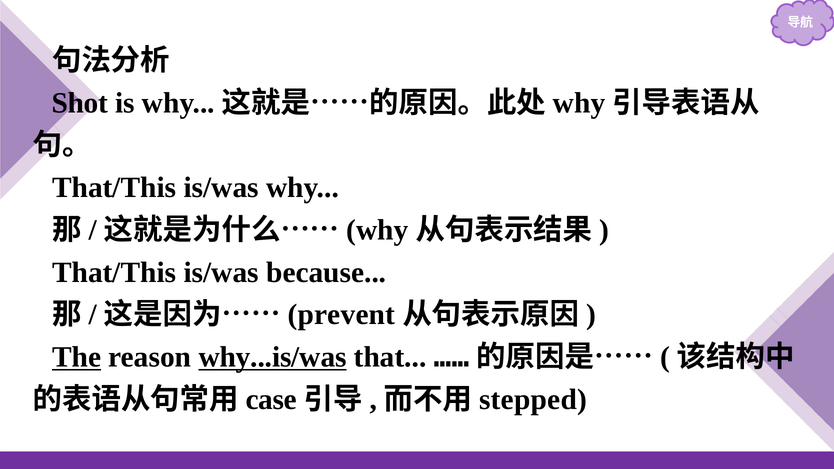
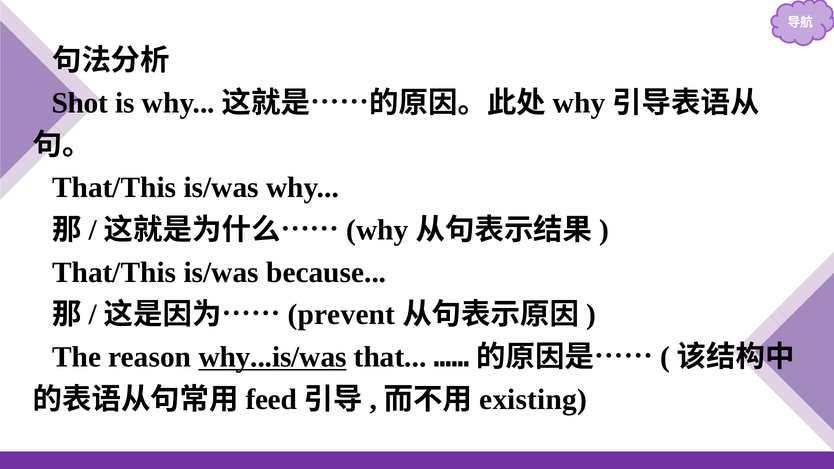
The underline: present -> none
case: case -> feed
stepped: stepped -> existing
